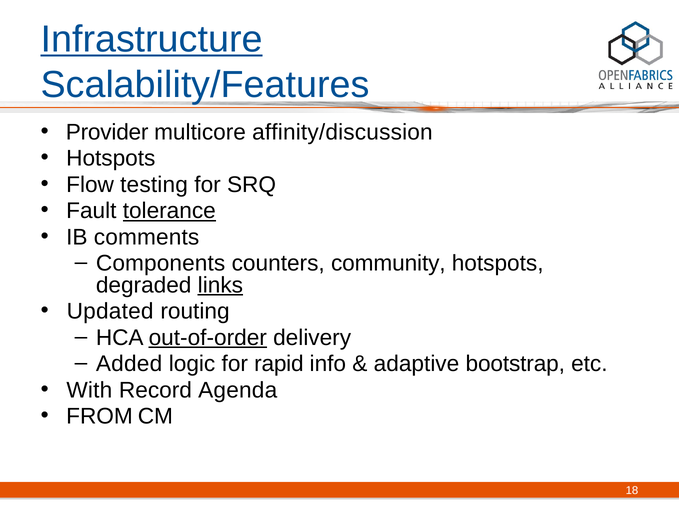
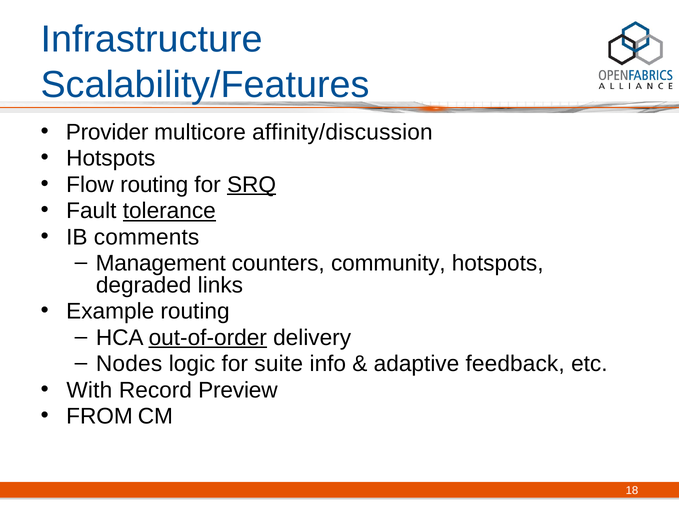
Infrastructure underline: present -> none
Flow testing: testing -> routing
SRQ underline: none -> present
Components: Components -> Management
links underline: present -> none
Updated: Updated -> Example
Added: Added -> Nodes
rapid: rapid -> suite
bootstrap: bootstrap -> feedback
Agenda: Agenda -> Preview
